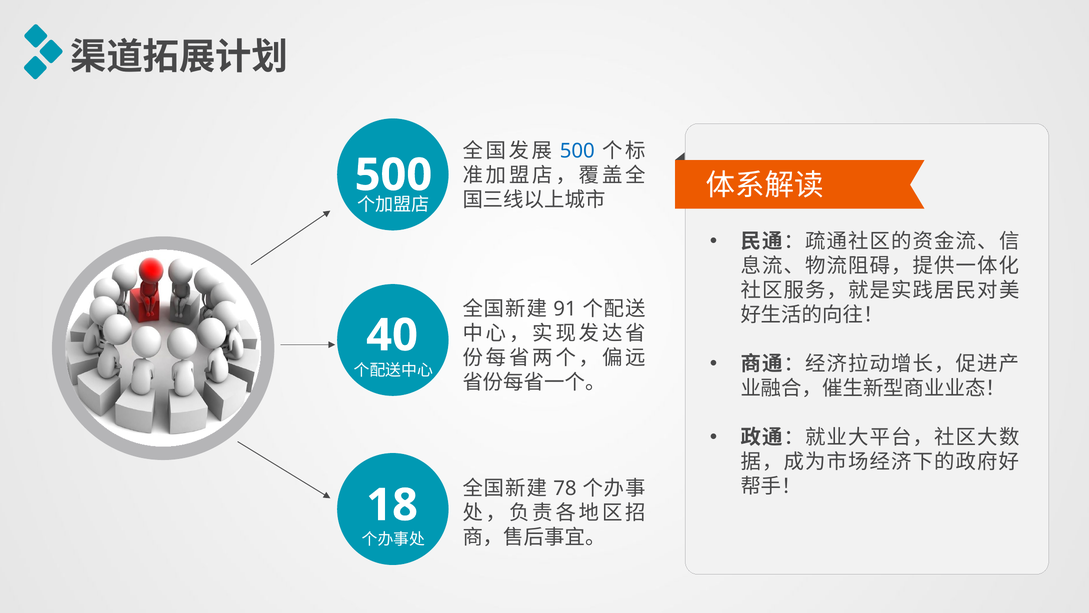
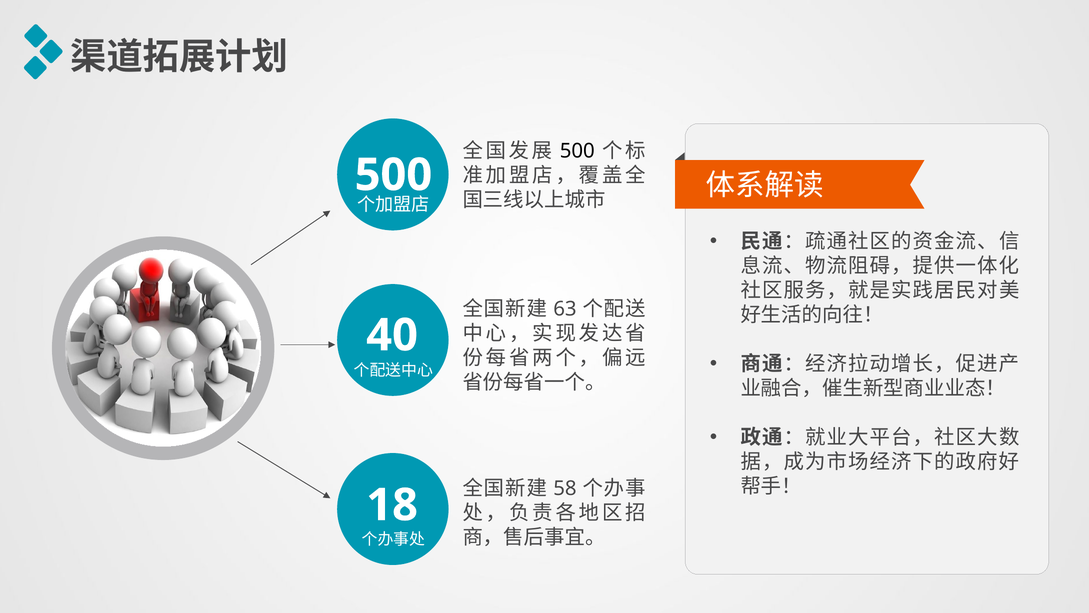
500 at (577, 151) colour: blue -> black
91: 91 -> 63
78: 78 -> 58
